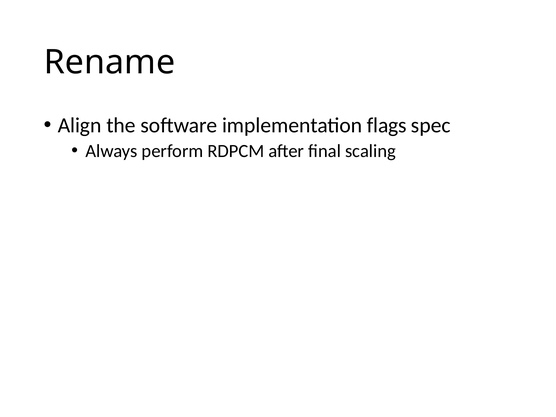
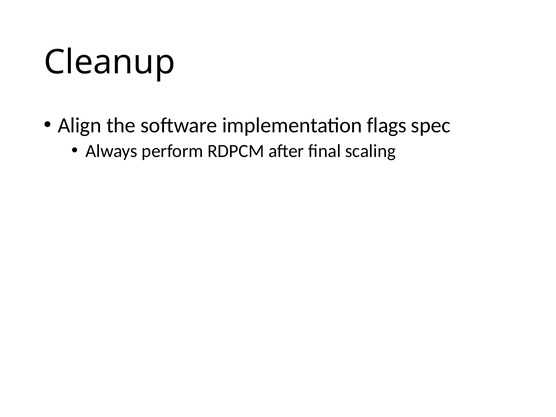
Rename: Rename -> Cleanup
